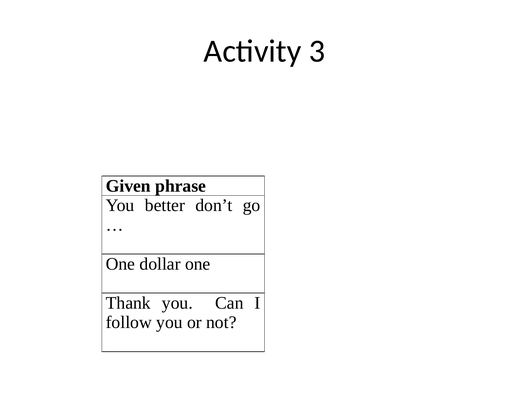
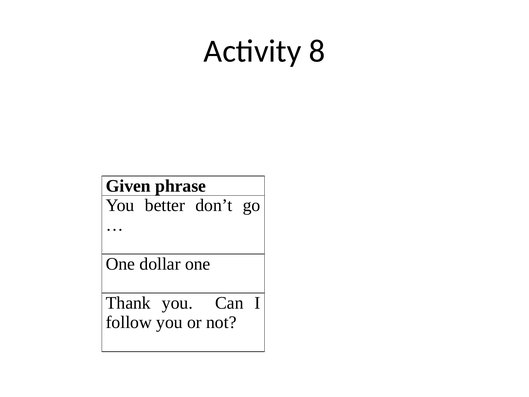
3: 3 -> 8
